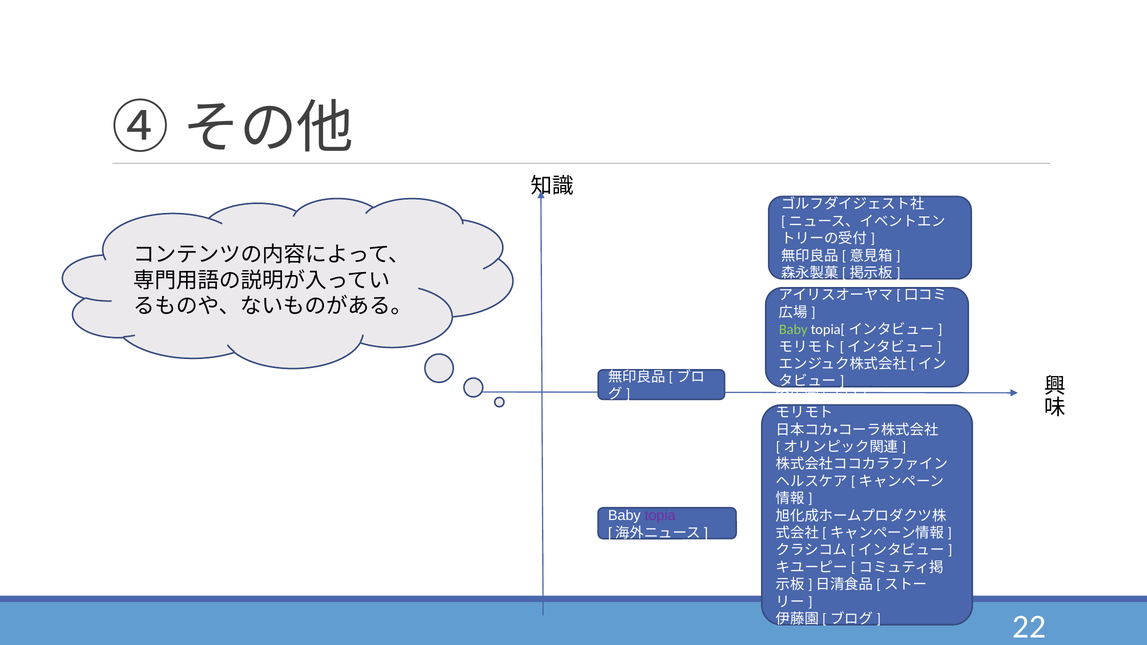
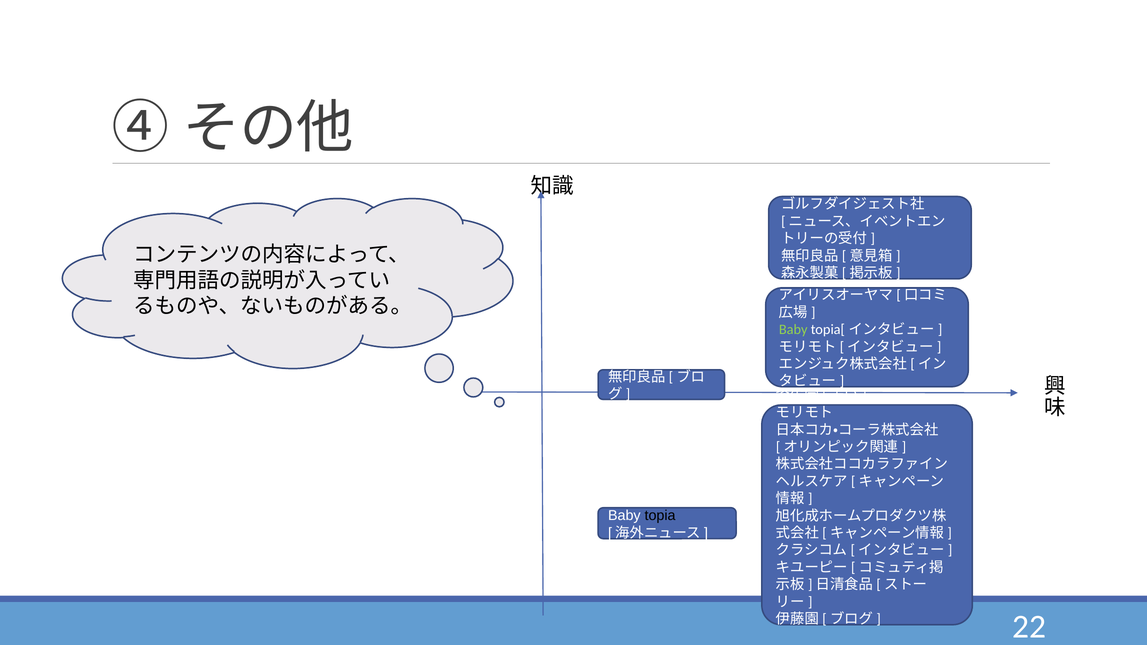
topia colour: purple -> black
